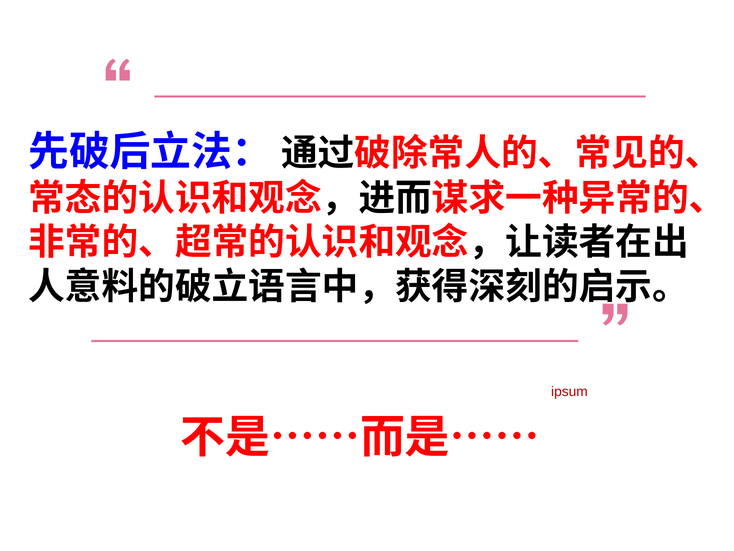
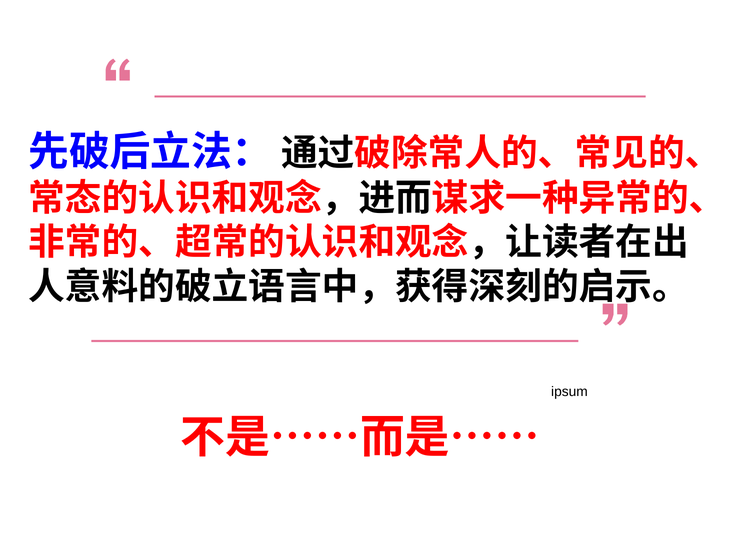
ipsum colour: red -> black
